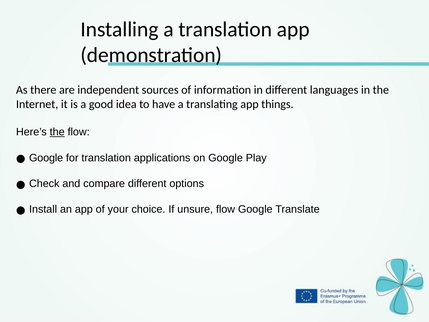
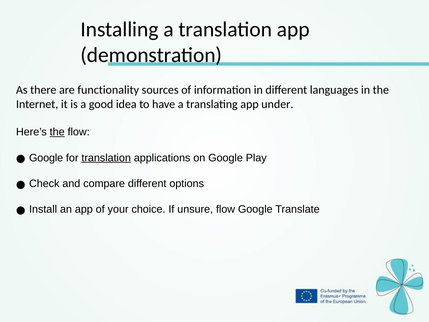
independent: independent -> functionality
things: things -> under
translation at (106, 158) underline: none -> present
